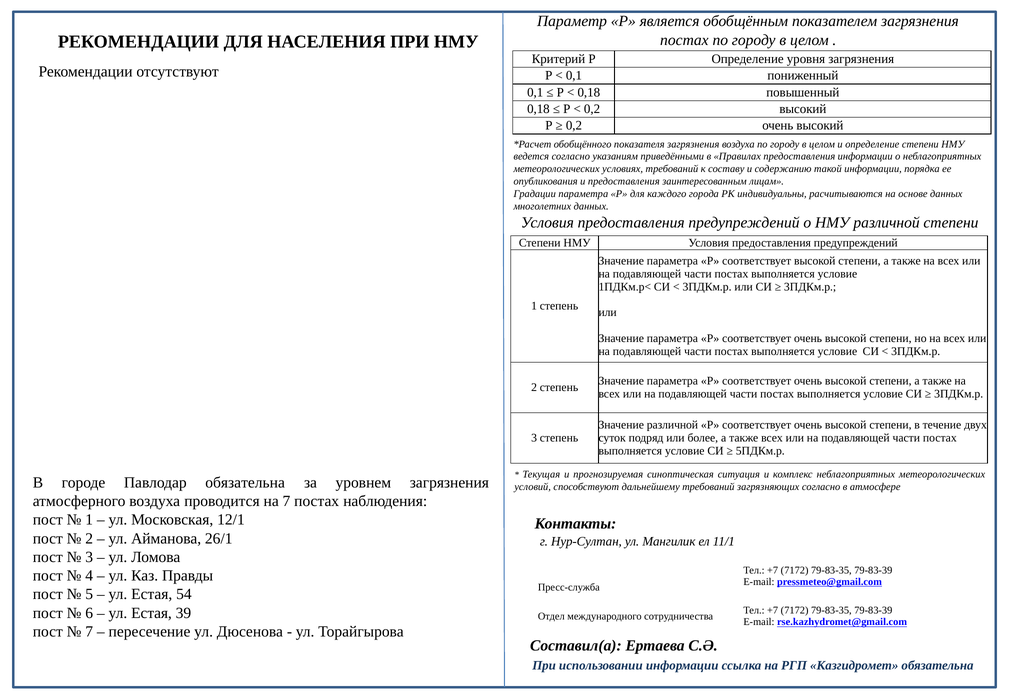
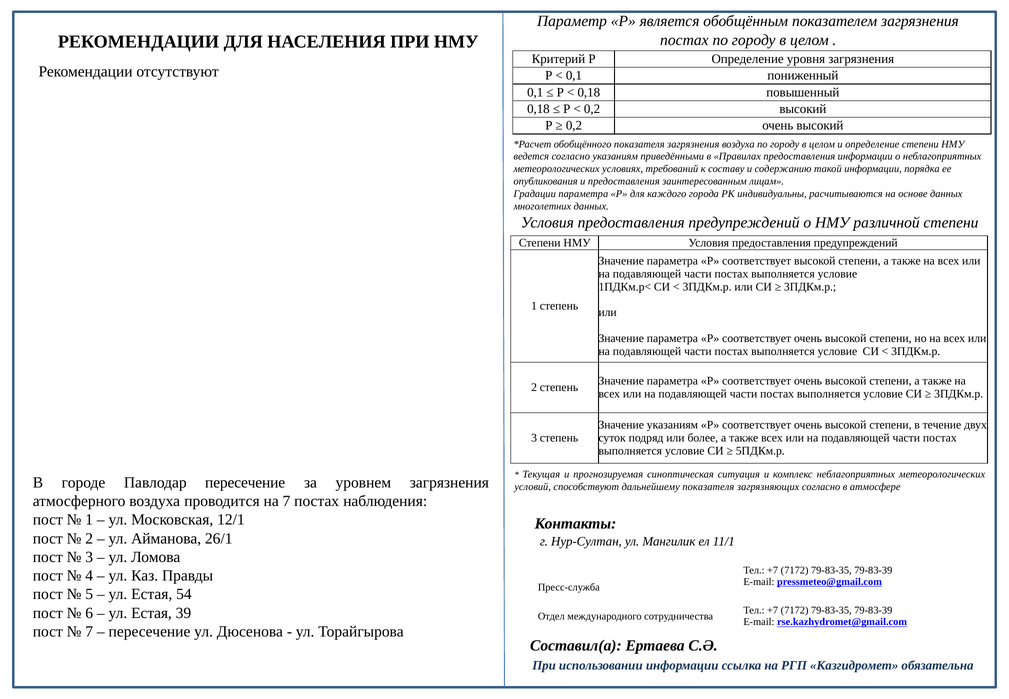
Значение различной: различной -> указаниям
Павлодар обязательна: обязательна -> пересечение
дальнейшему требований: требований -> показателя
